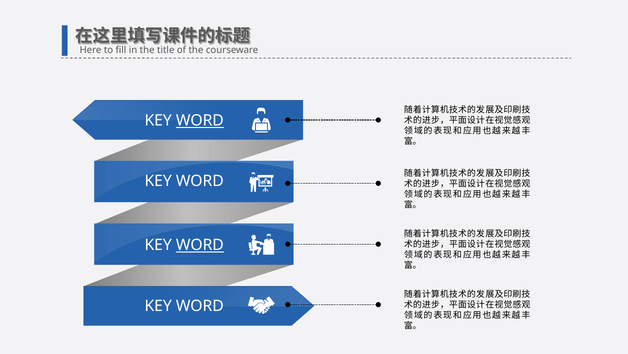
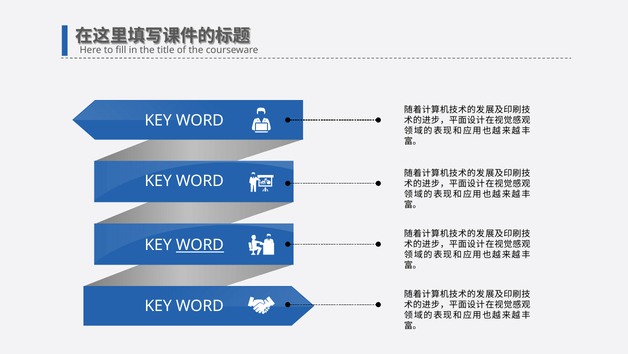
WORD at (200, 120) underline: present -> none
